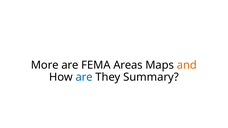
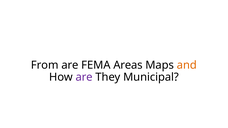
More: More -> From
are at (84, 77) colour: blue -> purple
Summary: Summary -> Municipal
